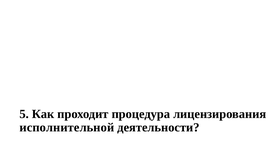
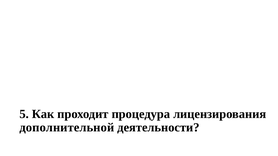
исполнительной: исполнительной -> дополнительной
